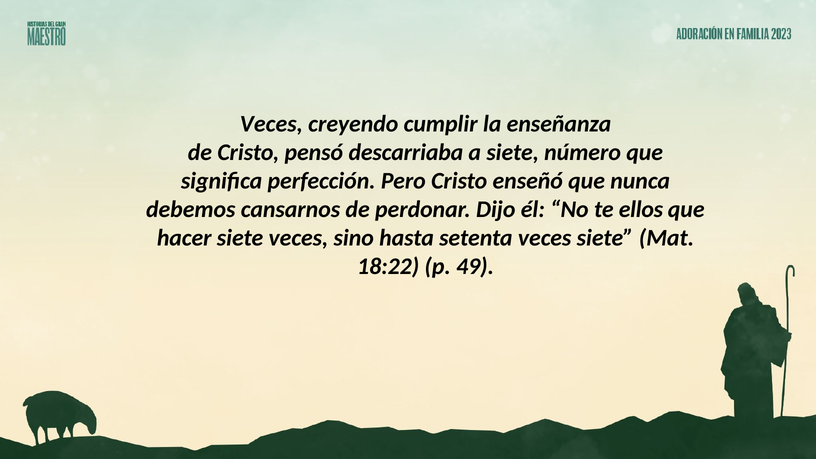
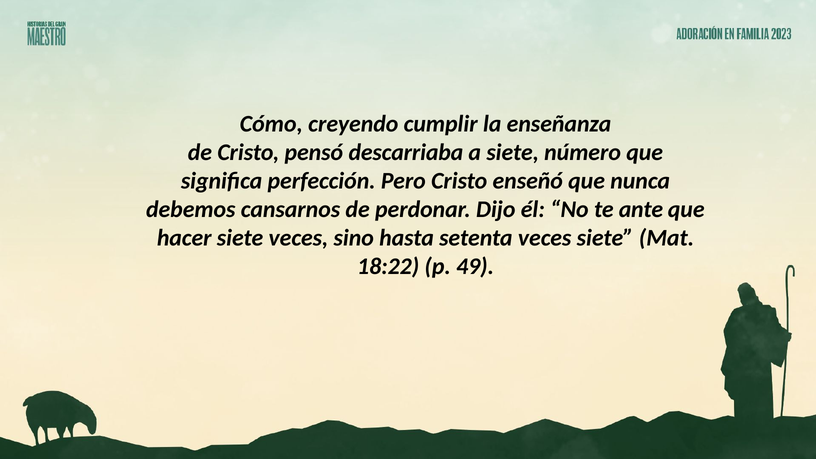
Veces at (271, 124): Veces -> Cómo
ellos: ellos -> ante
